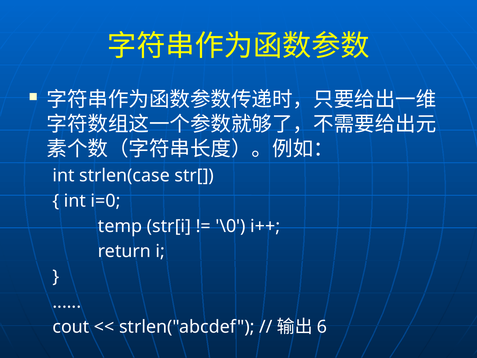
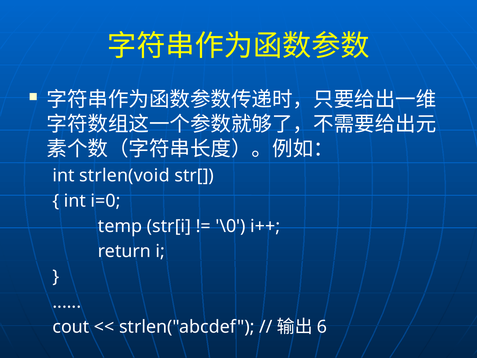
strlen(case: strlen(case -> strlen(void
